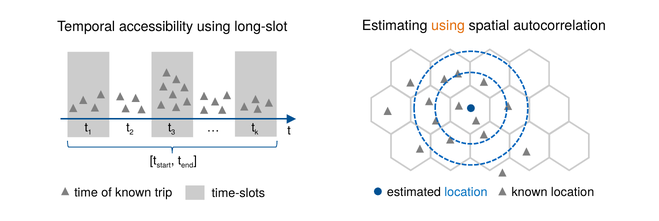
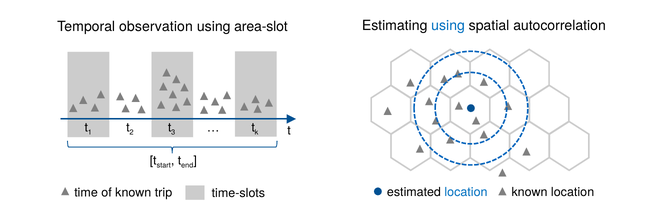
using at (448, 26) colour: orange -> blue
accessibility: accessibility -> observation
long-slot: long-slot -> area-slot
